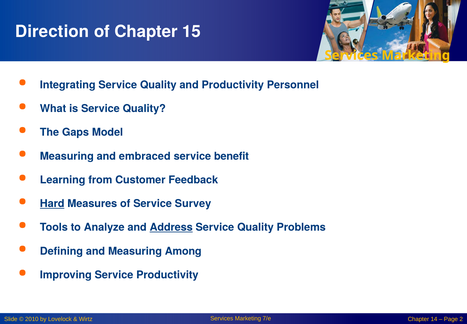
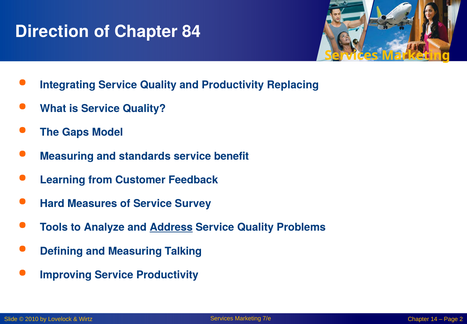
15: 15 -> 84
Personnel: Personnel -> Replacing
embraced: embraced -> standards
Hard underline: present -> none
Among: Among -> Talking
